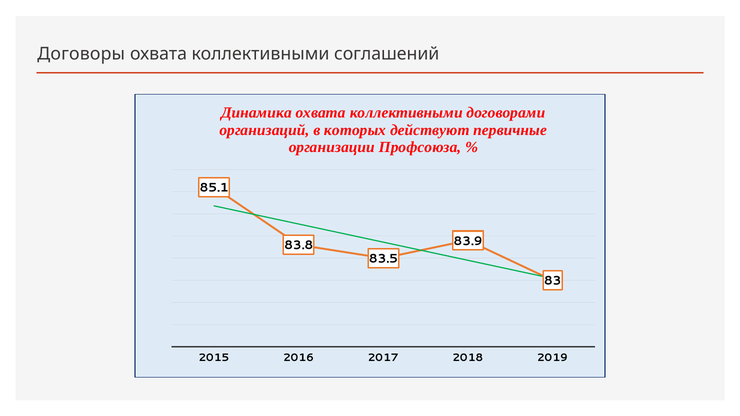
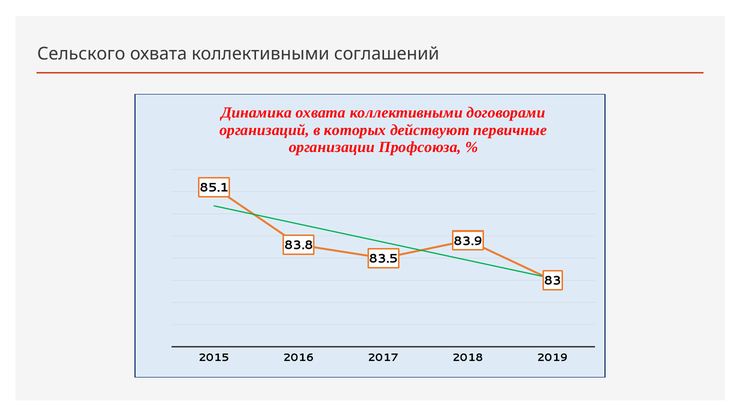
Договоры: Договоры -> Сельского
